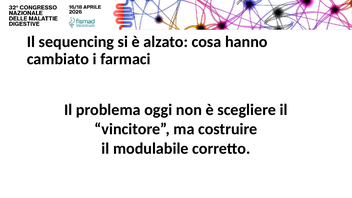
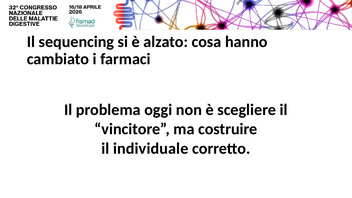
modulabile: modulabile -> individuale
